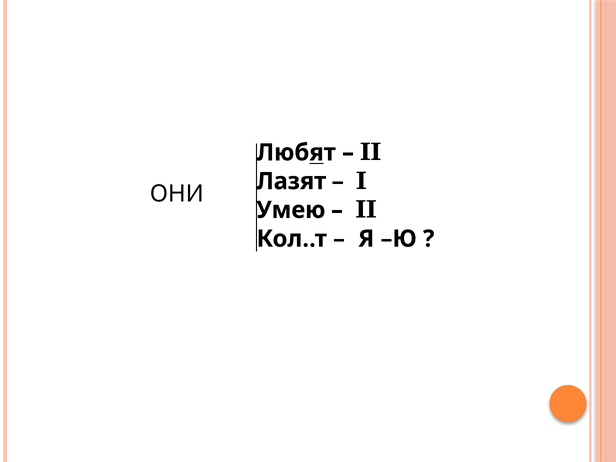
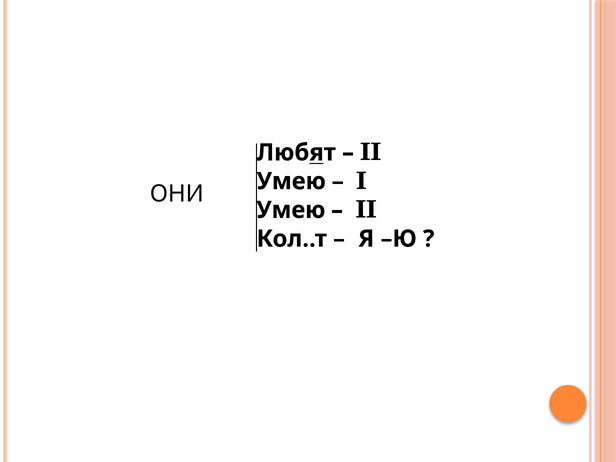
Лазят at (291, 181): Лазят -> Умею
